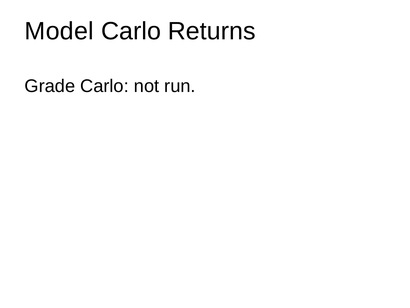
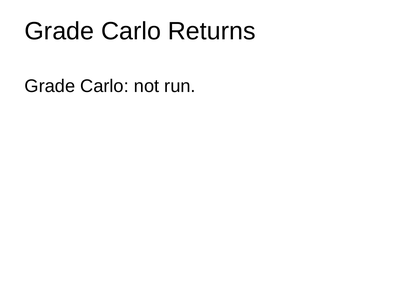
Model at (59, 31): Model -> Grade
